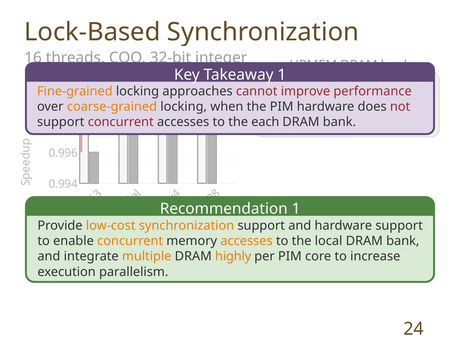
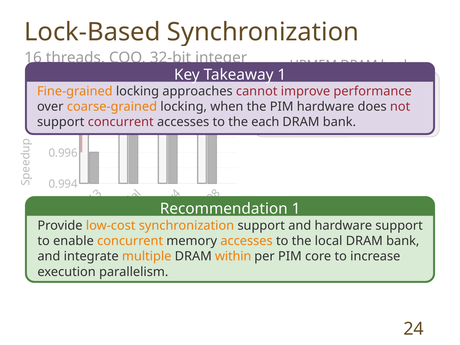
highly: highly -> within
